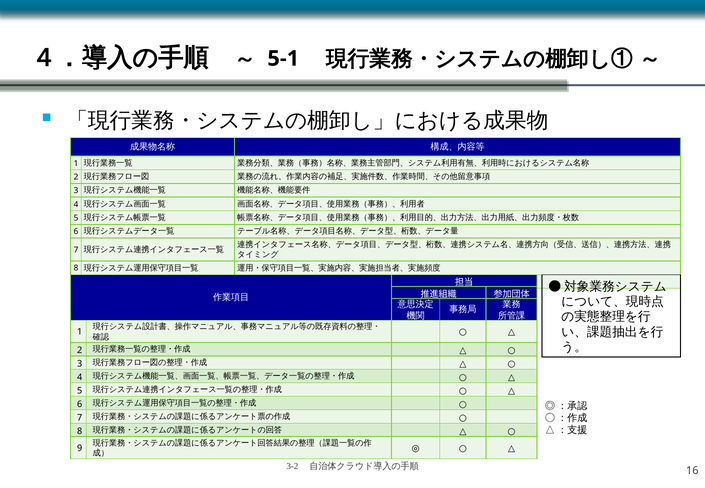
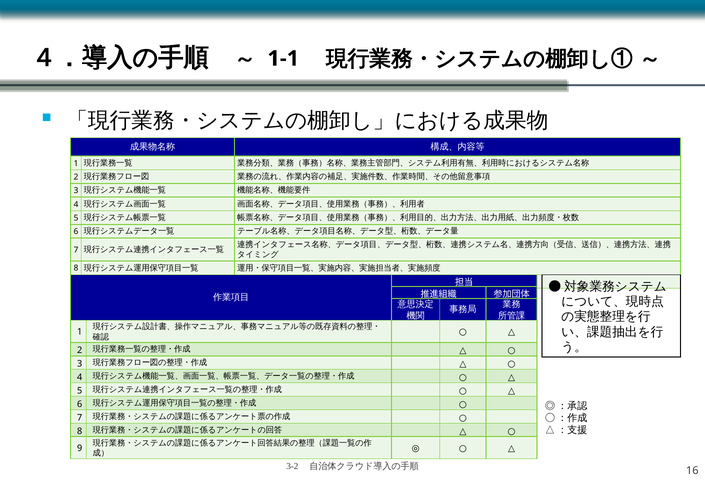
5-1: 5-1 -> 1-1
